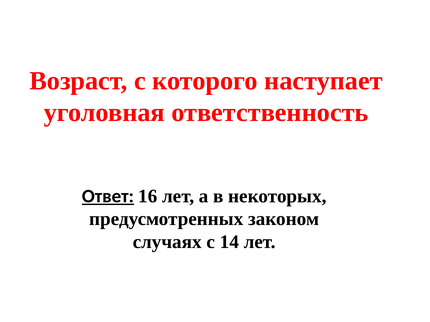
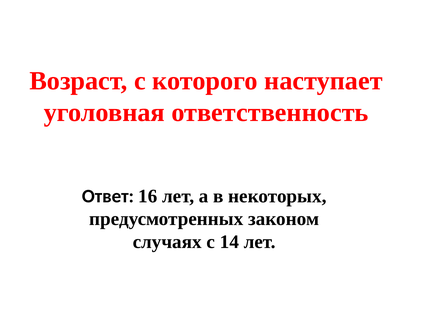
Ответ underline: present -> none
